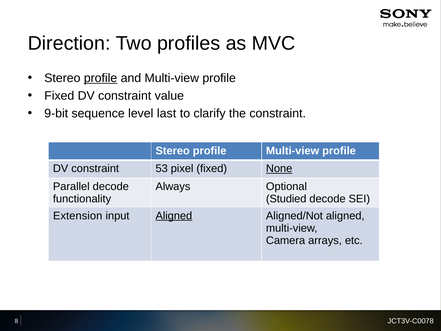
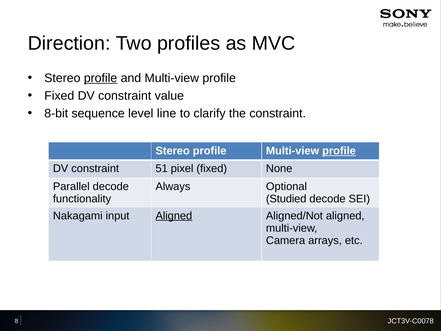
9-bit: 9-bit -> 8-bit
last: last -> line
profile at (339, 151) underline: none -> present
53: 53 -> 51
None underline: present -> none
Extension: Extension -> Nakagami
